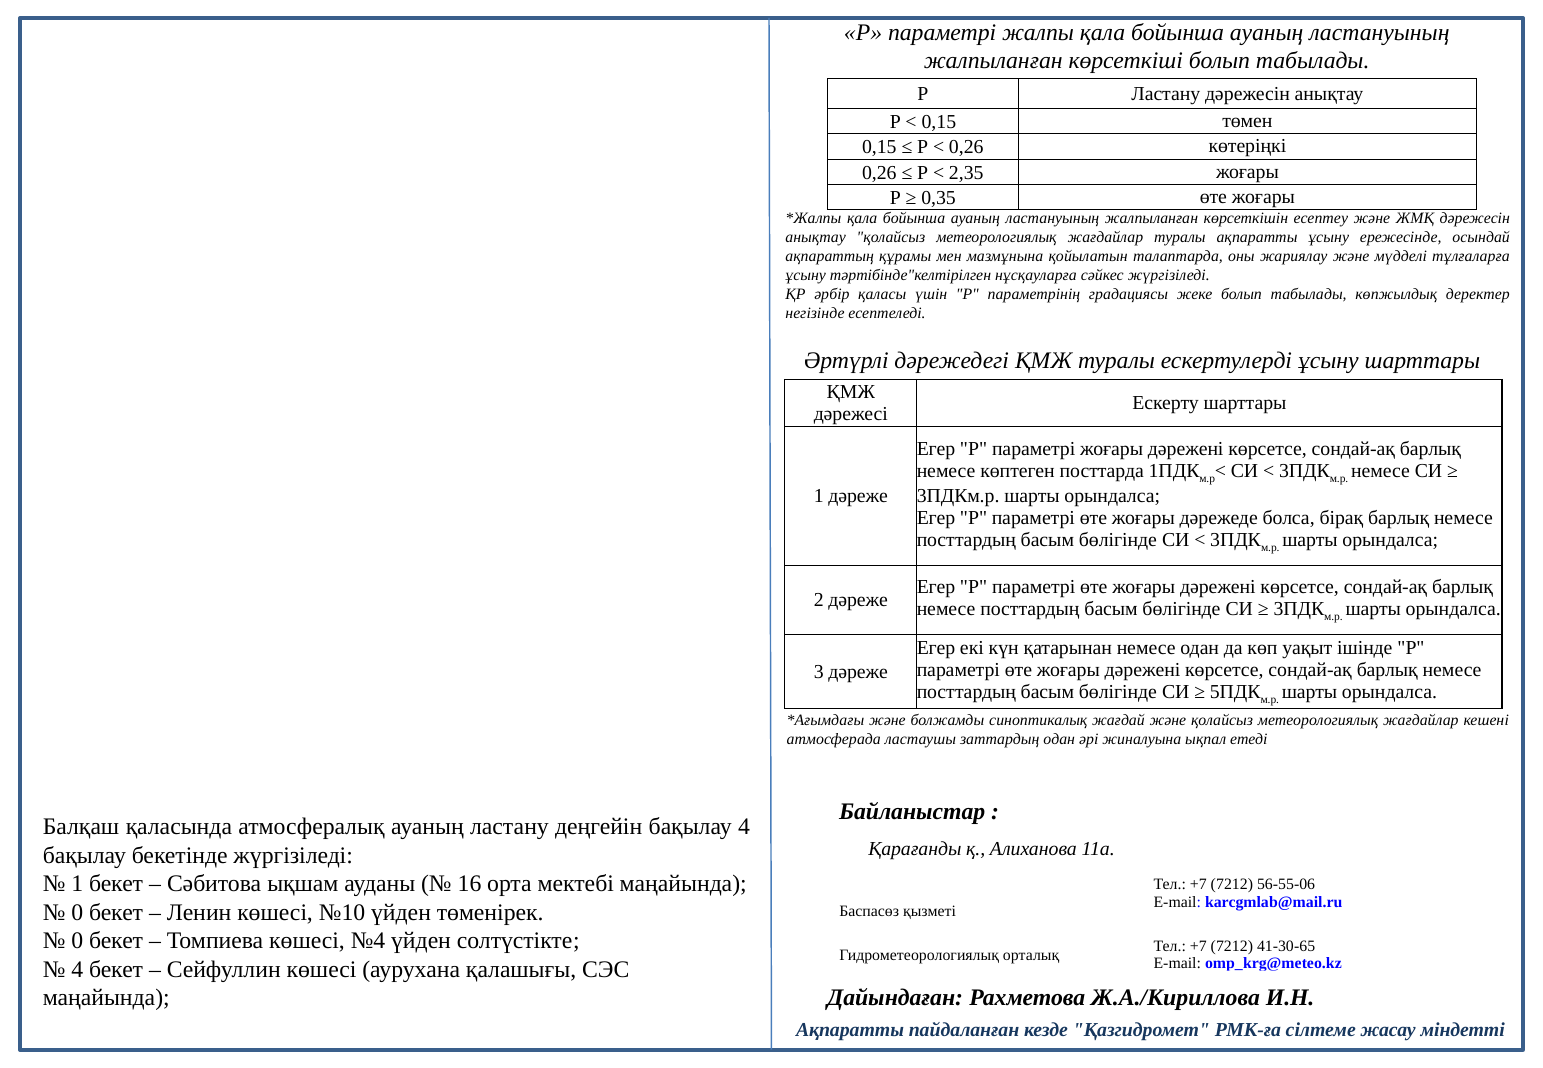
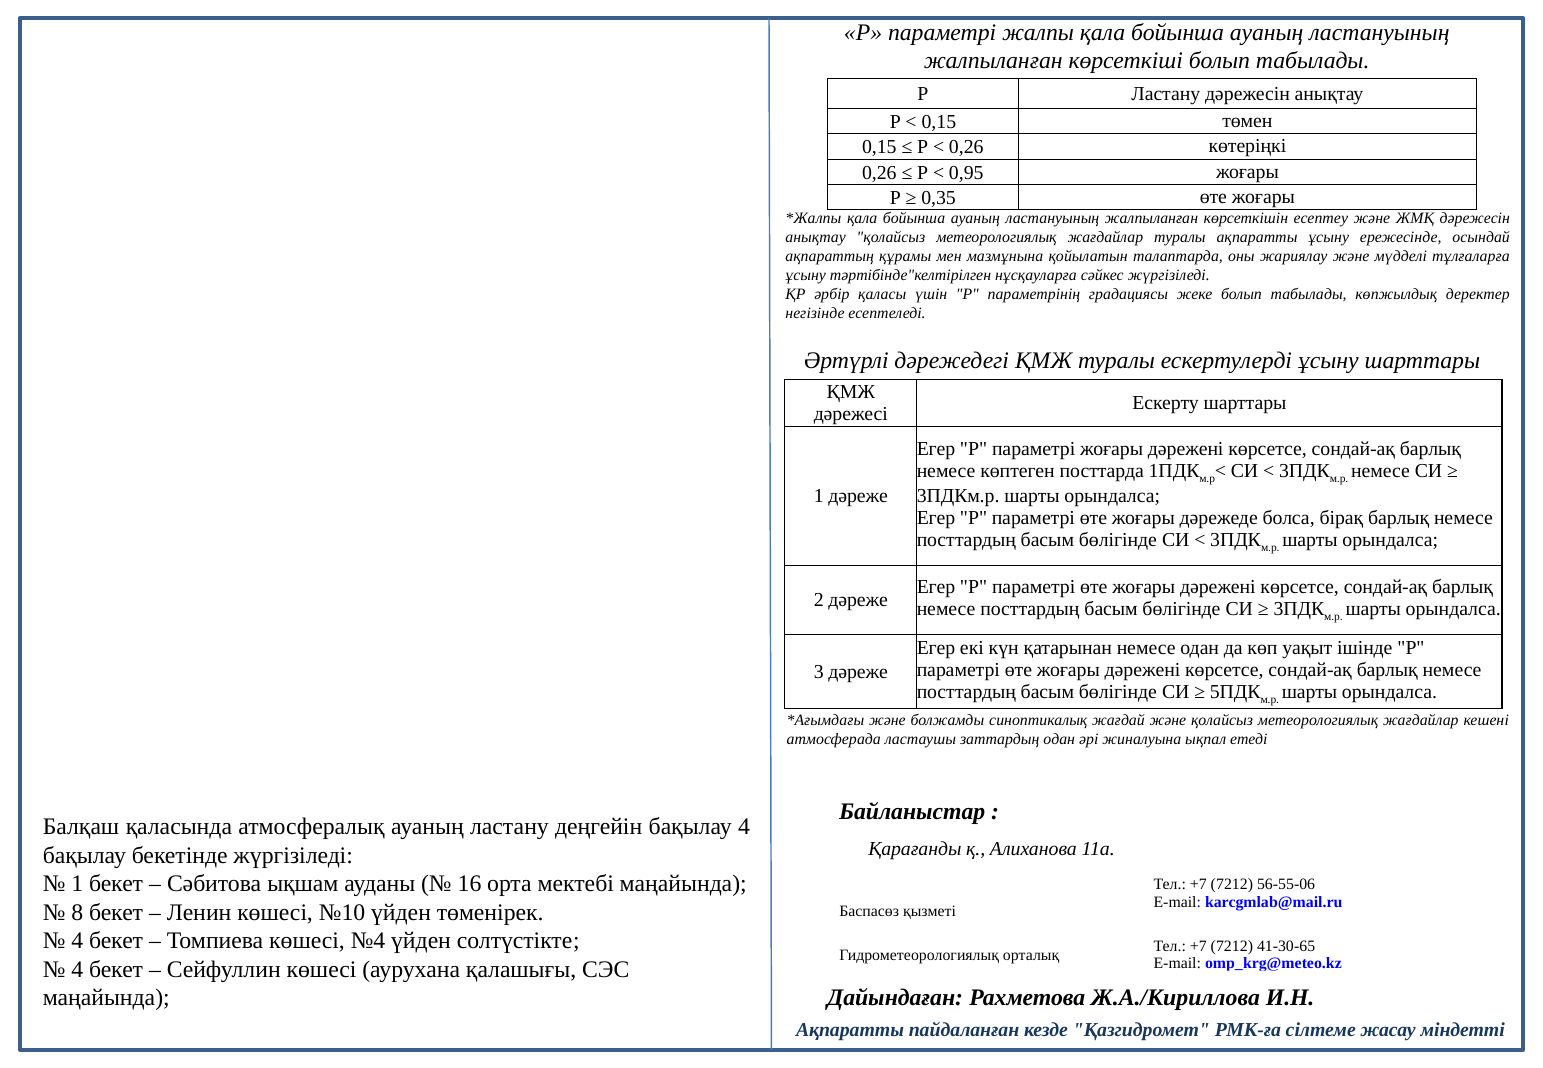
2,35: 2,35 -> 0,95
0 at (77, 913): 0 -> 8
0 at (77, 941): 0 -> 4
